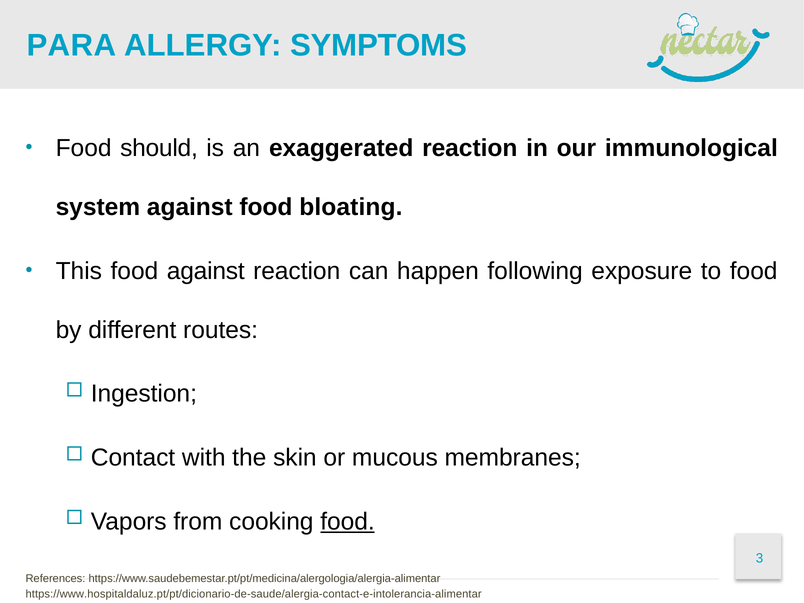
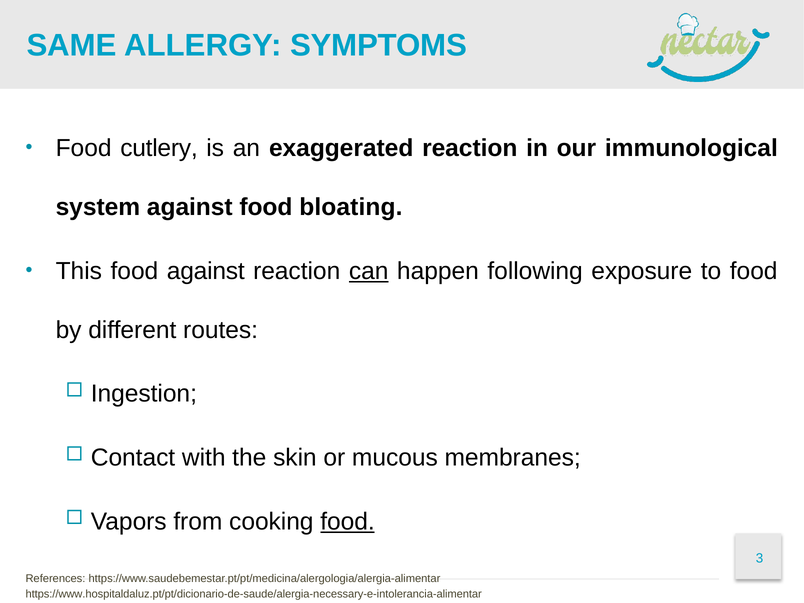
PARA: PARA -> SAME
should: should -> cutlery
can underline: none -> present
https://www.hospitaldaluz.pt/pt/dicionario-de-saude/alergia-contact-e-intolerancia-alimentar: https://www.hospitaldaluz.pt/pt/dicionario-de-saude/alergia-contact-e-intolerancia-alimentar -> https://www.hospitaldaluz.pt/pt/dicionario-de-saude/alergia-necessary-e-intolerancia-alimentar
